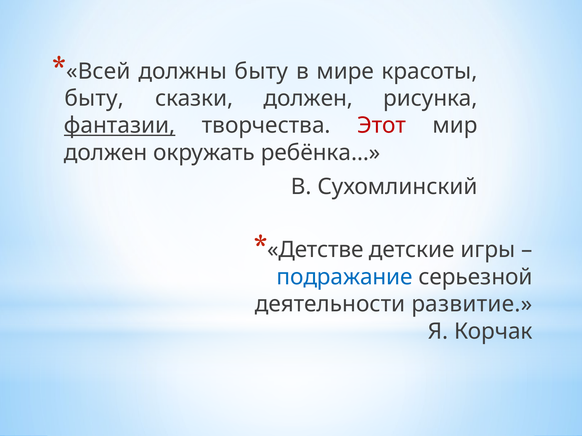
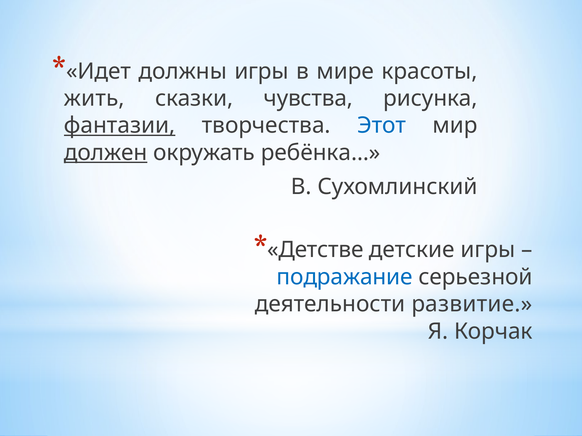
Всей: Всей -> Идет
должны быту: быту -> игры
быту at (94, 99): быту -> жить
сказки должен: должен -> чувства
Этот colour: red -> blue
должен at (106, 153) underline: none -> present
